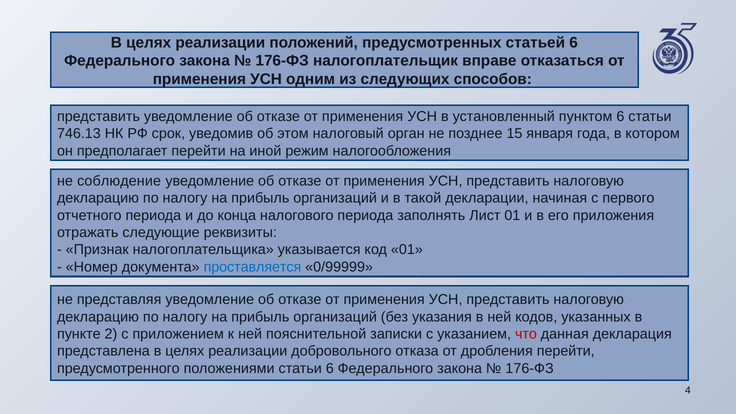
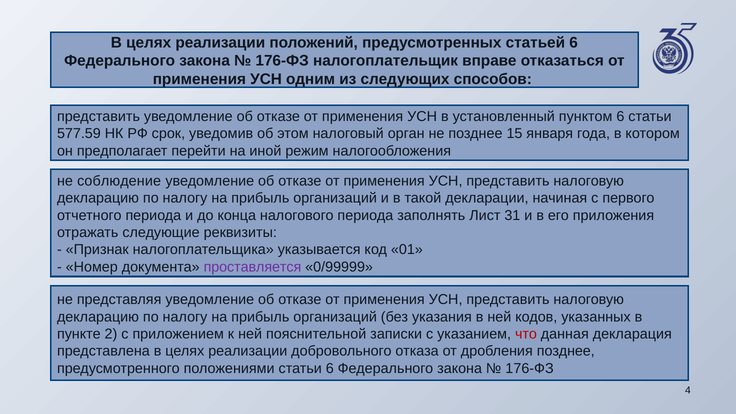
746.13: 746.13 -> 577.59
Лист 01: 01 -> 31
проставляется colour: blue -> purple
дробления перейти: перейти -> позднее
